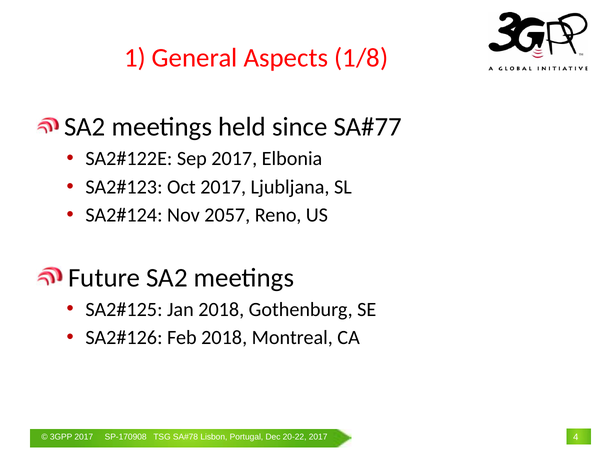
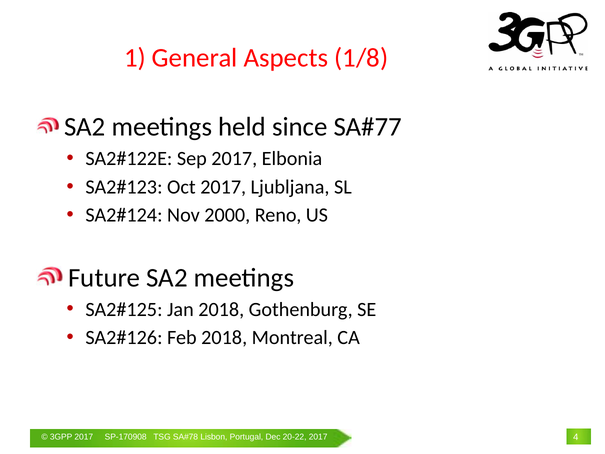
2057: 2057 -> 2000
